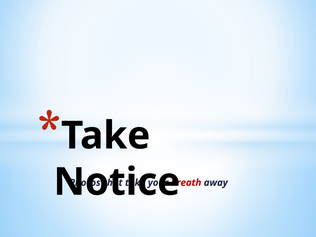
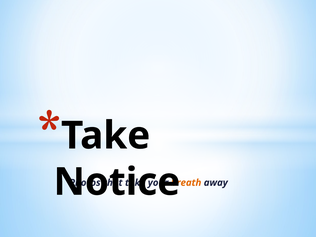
breath colour: red -> orange
